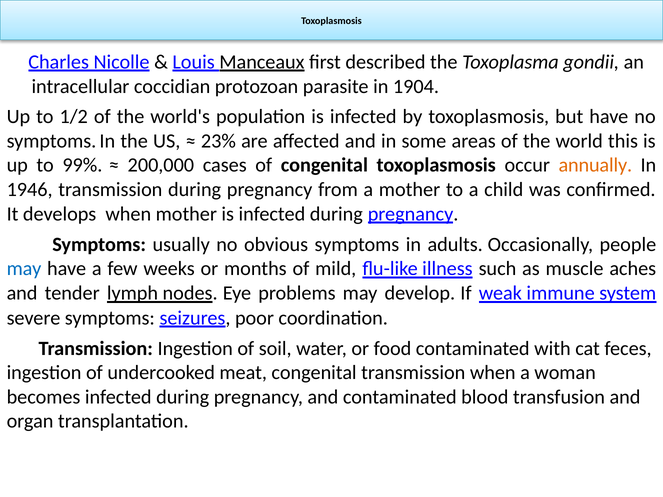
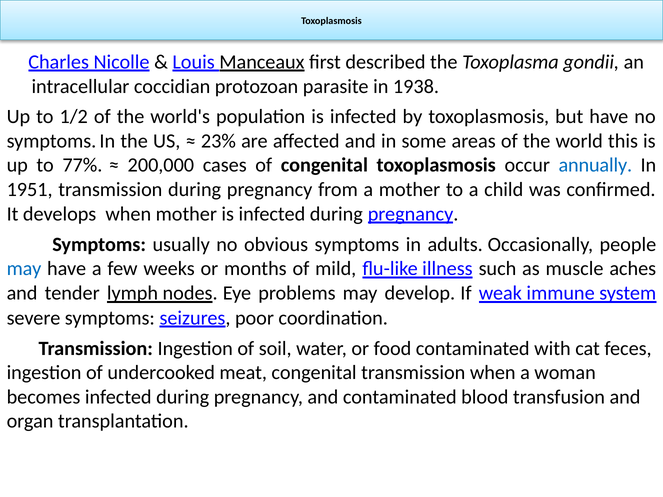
1904: 1904 -> 1938
99%: 99% -> 77%
annually colour: orange -> blue
1946: 1946 -> 1951
